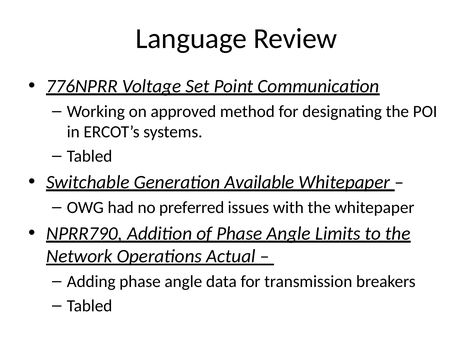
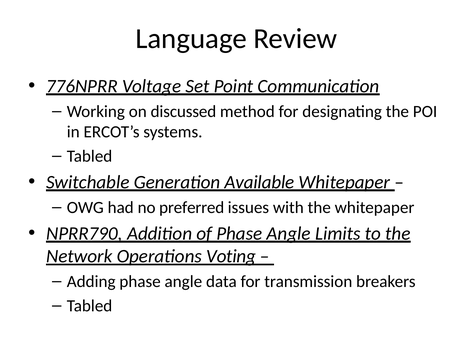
approved: approved -> discussed
Actual: Actual -> Voting
